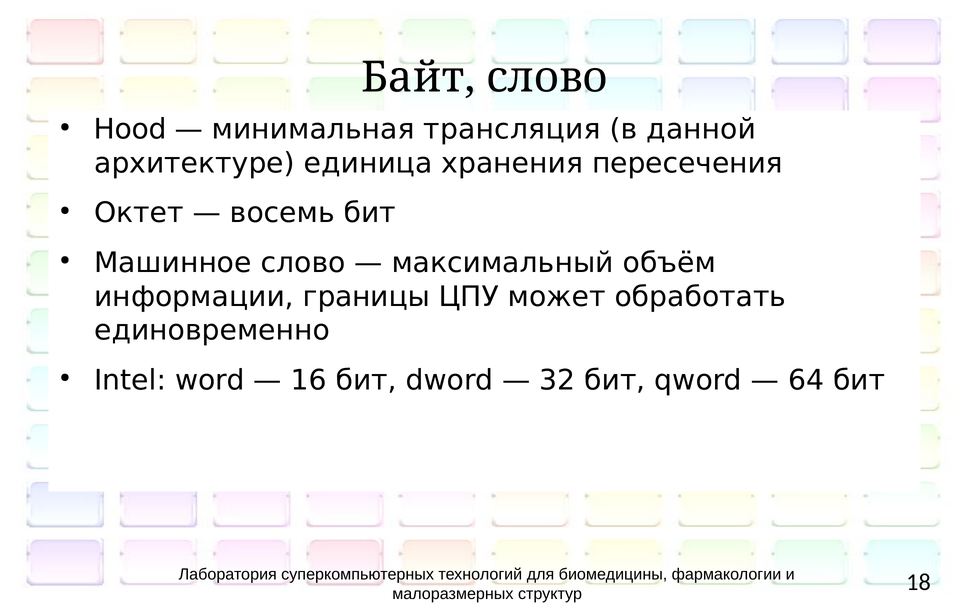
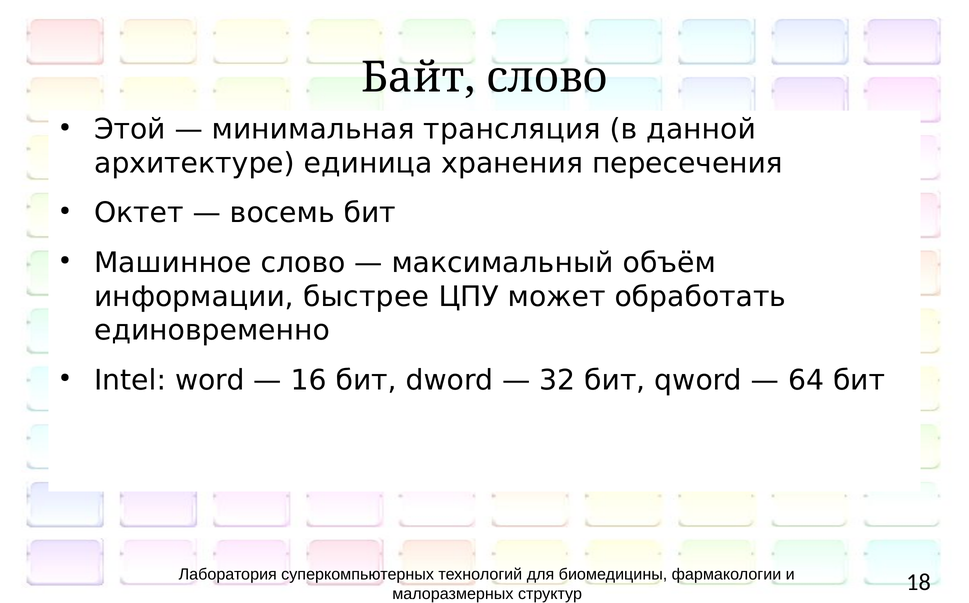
Hood: Hood -> Этой
границы: границы -> быстрее
